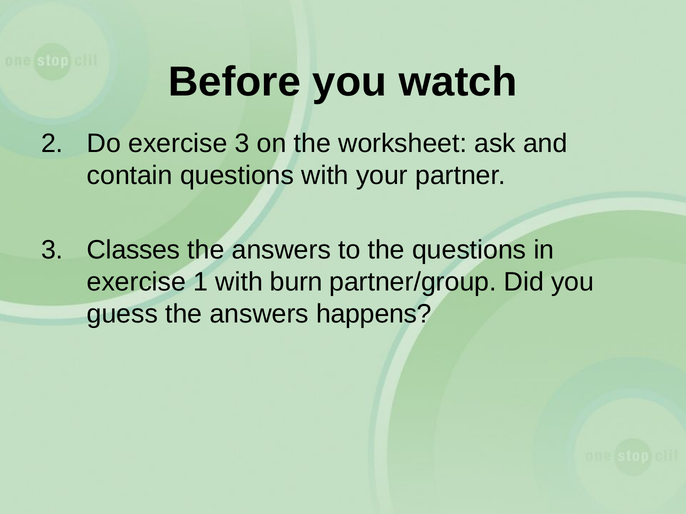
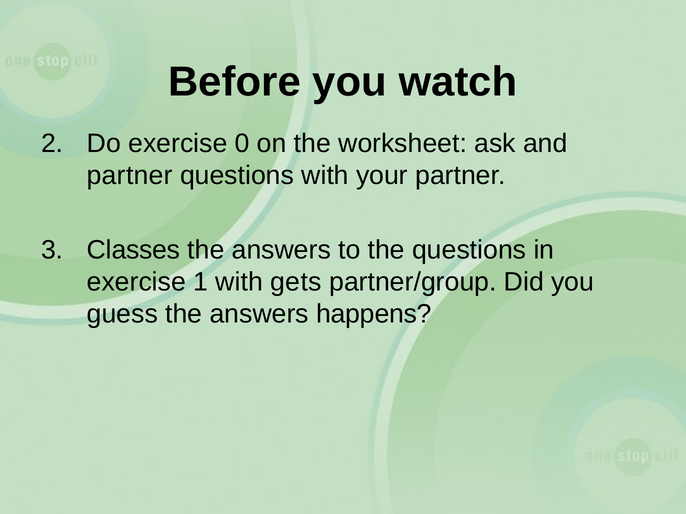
exercise 3: 3 -> 0
contain at (130, 176): contain -> partner
burn: burn -> gets
